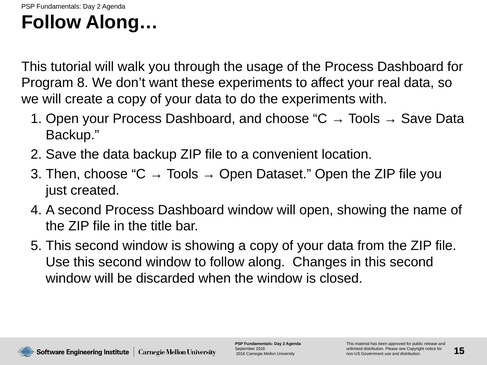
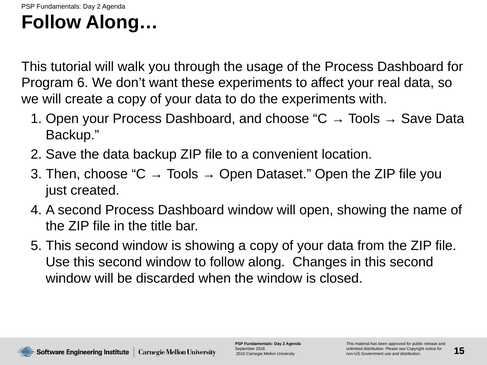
8: 8 -> 6
